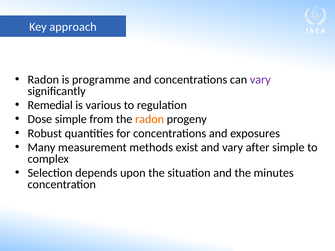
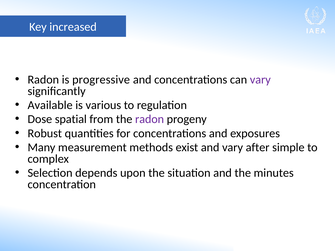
approach: approach -> increased
programme: programme -> progressive
Remedial: Remedial -> Available
Dose simple: simple -> spatial
radon at (150, 119) colour: orange -> purple
